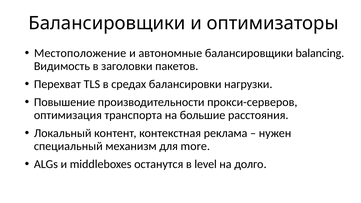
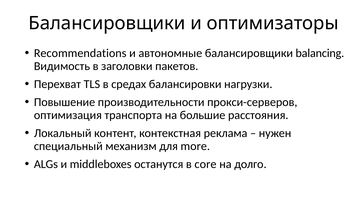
Местоположение: Местоположение -> Recommendations
level: level -> core
